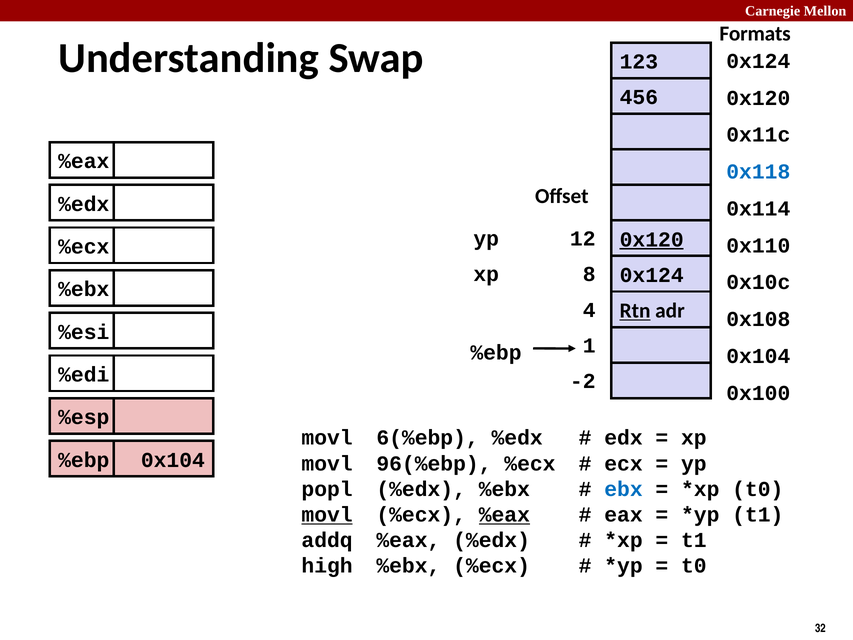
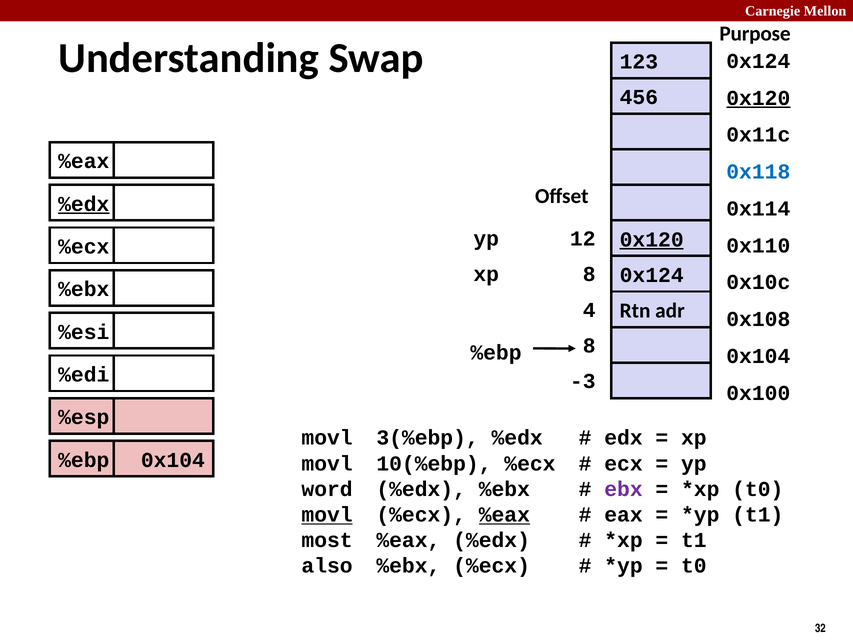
Formats: Formats -> Purpose
0x120 at (758, 98) underline: none -> present
%edx at (84, 204) underline: none -> present
Rtn underline: present -> none
%ebp 1: 1 -> 8
-2: -2 -> -3
6(%ebp: 6(%ebp -> 3(%ebp
96(%ebp: 96(%ebp -> 10(%ebp
popl: popl -> word
ebx colour: blue -> purple
addq: addq -> most
high: high -> also
